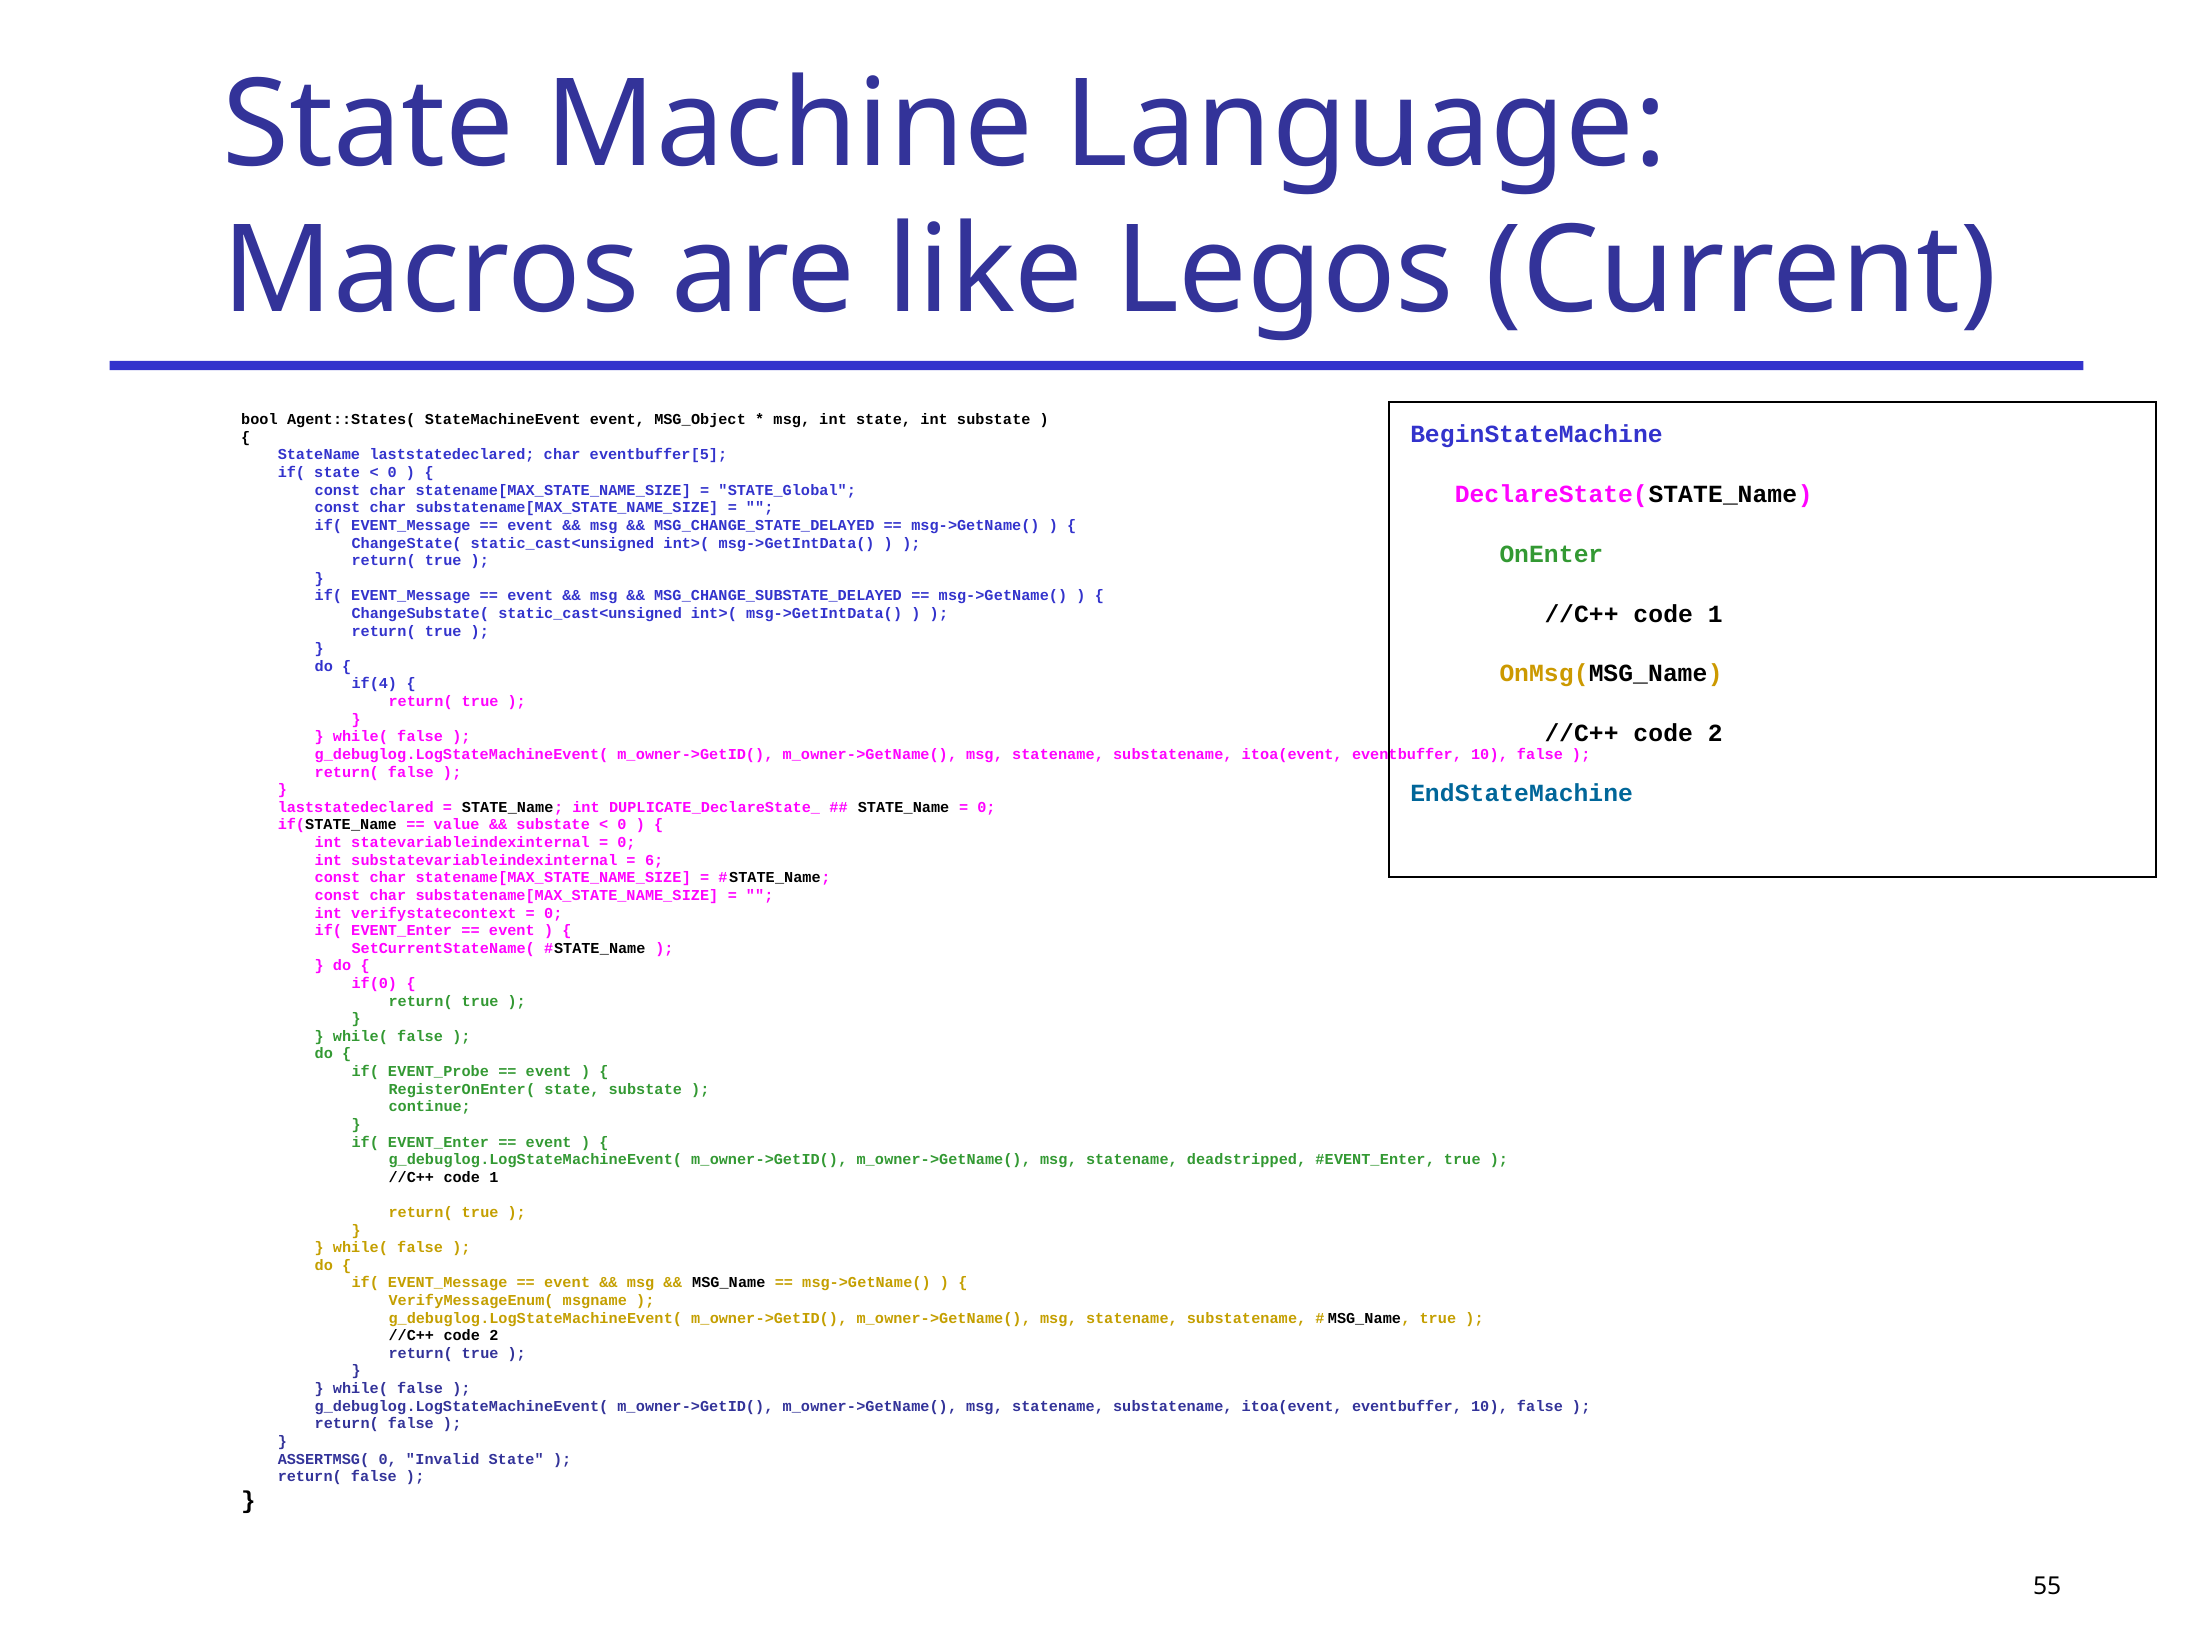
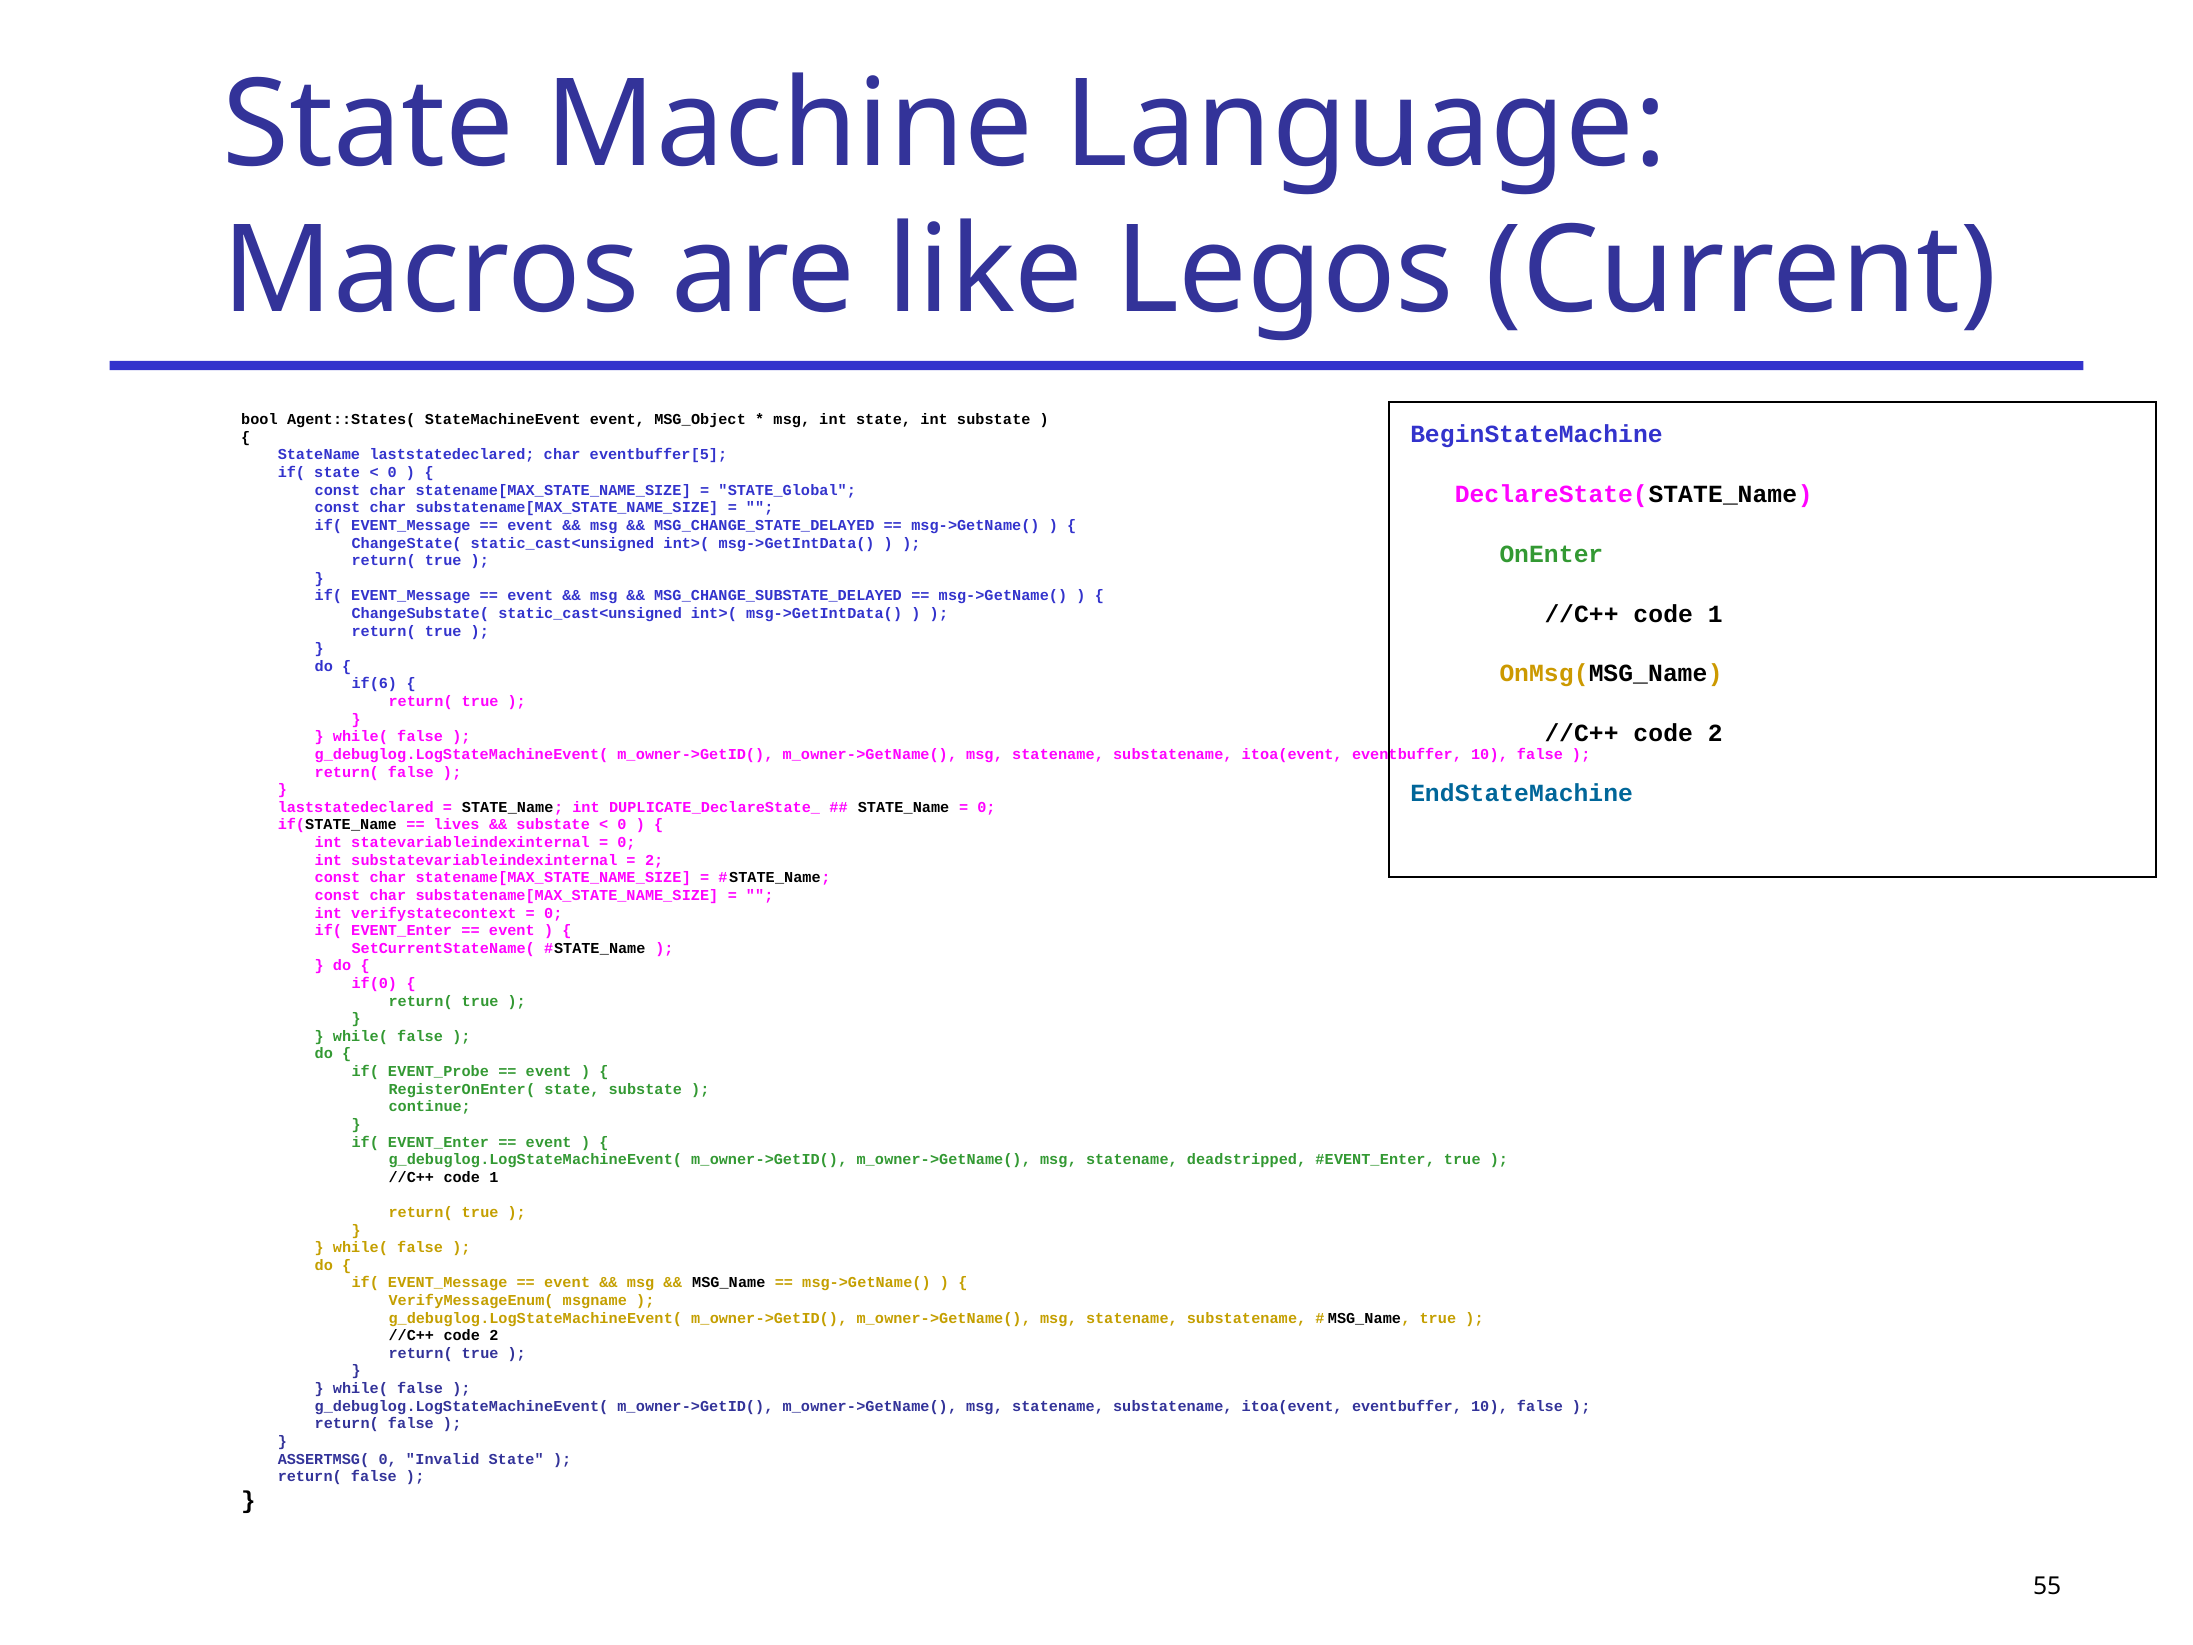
if(4: if(4 -> if(6
value: value -> lives
6 at (654, 860): 6 -> 2
